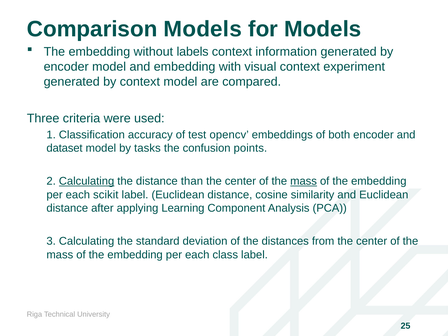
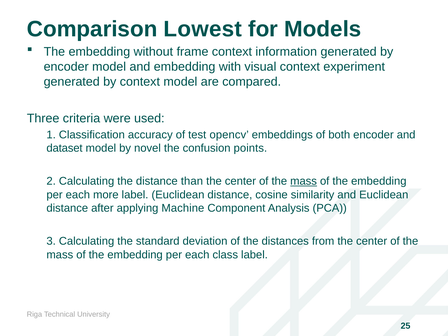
Comparison Models: Models -> Lowest
labels: labels -> frame
tasks: tasks -> novel
Calculating at (87, 181) underline: present -> none
scikit: scikit -> more
Learning: Learning -> Machine
